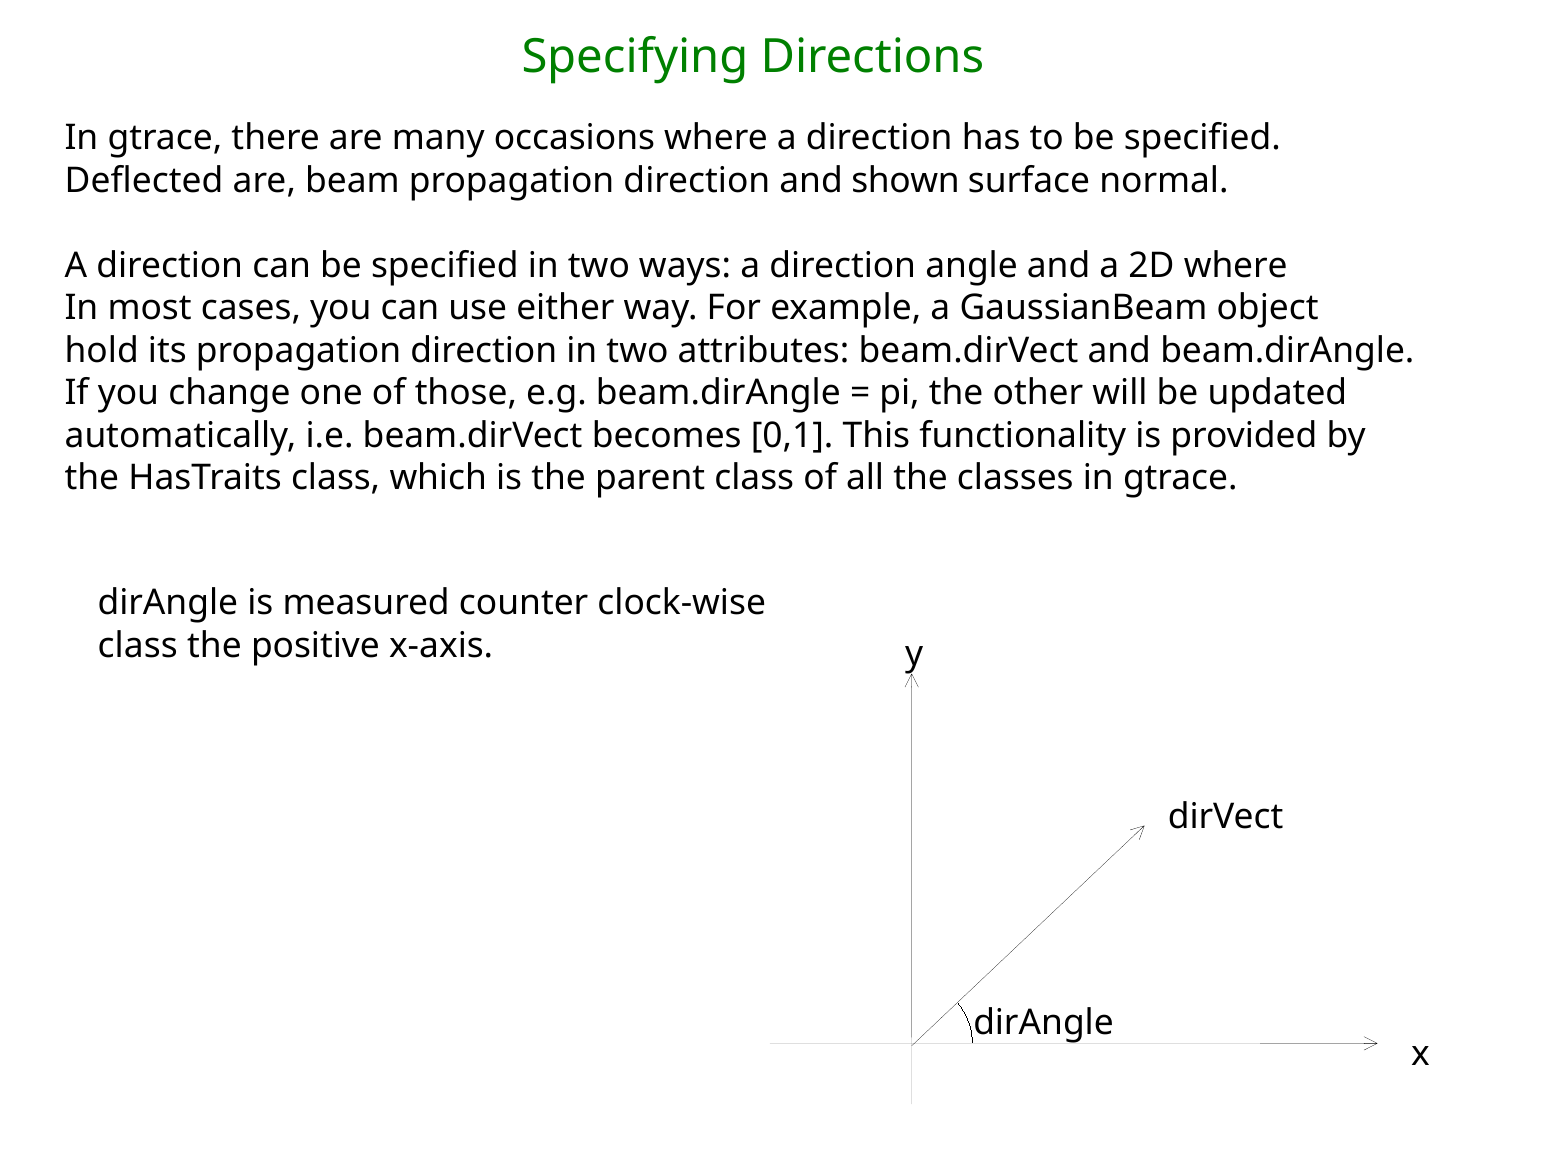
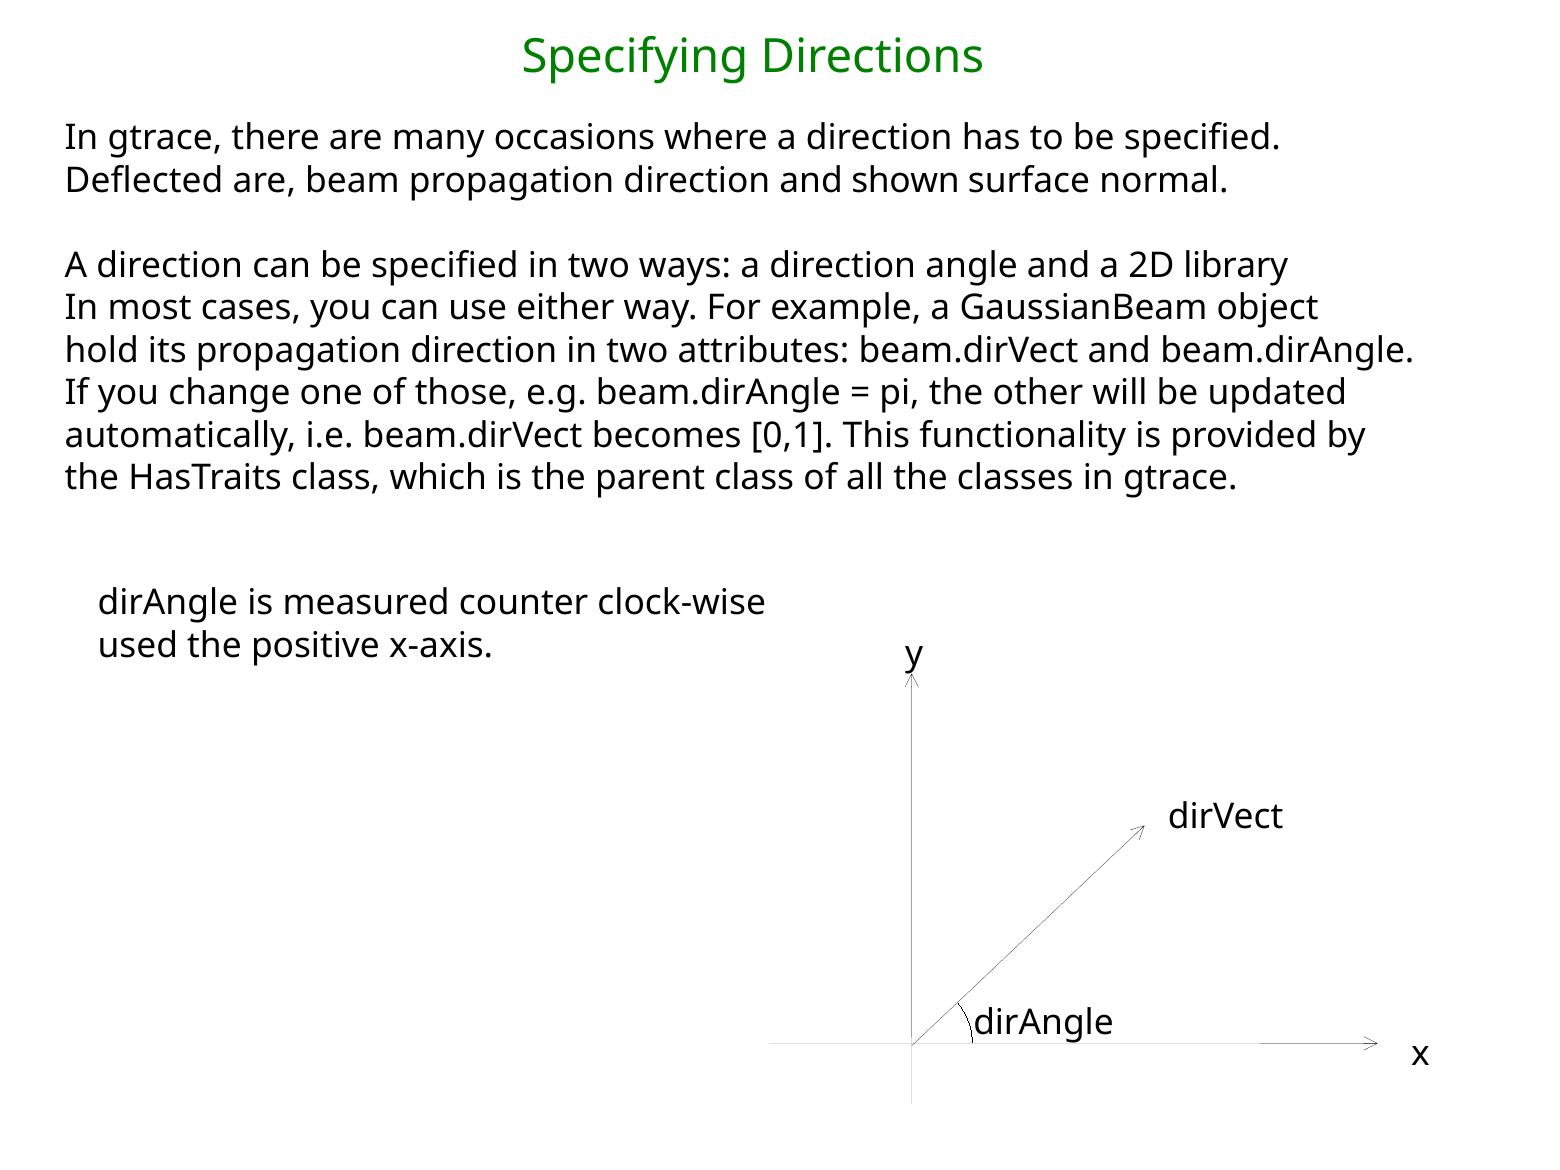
2D where: where -> library
class at (138, 645): class -> used
